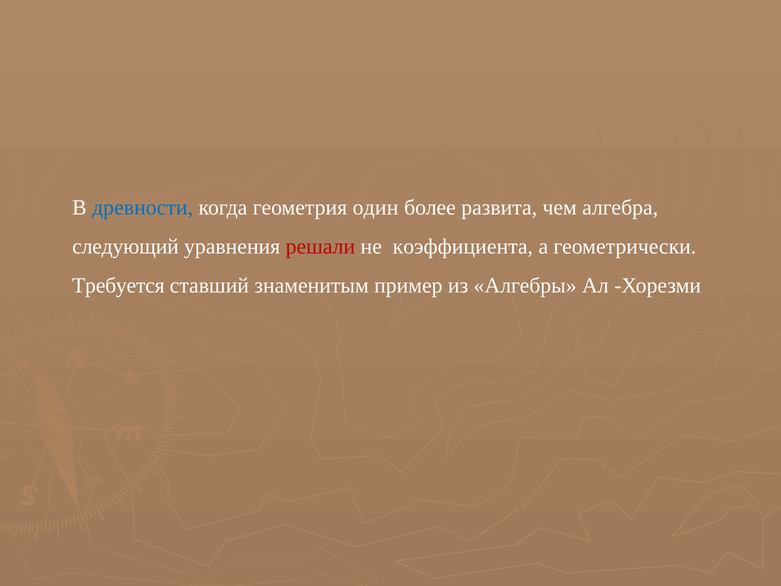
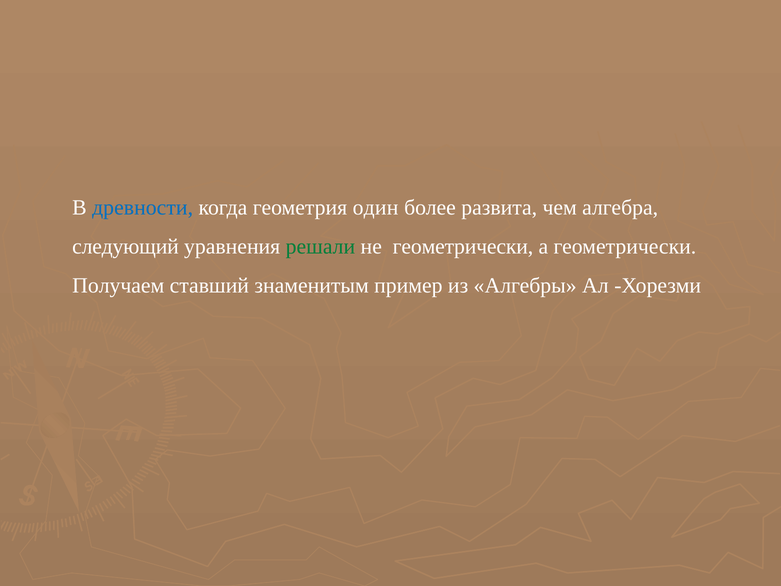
решали colour: red -> green
не коэффициента: коэффициента -> геометрически
Требуется: Требуется -> Получаем
